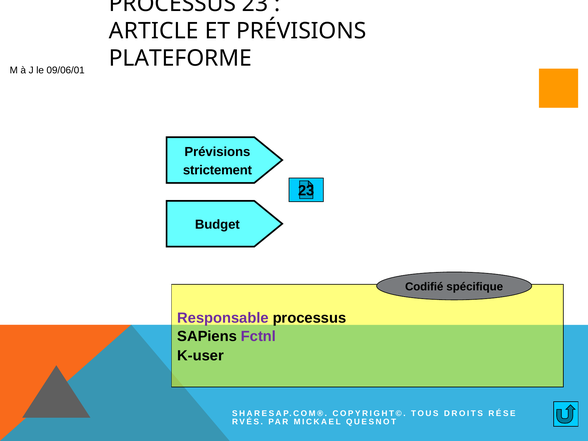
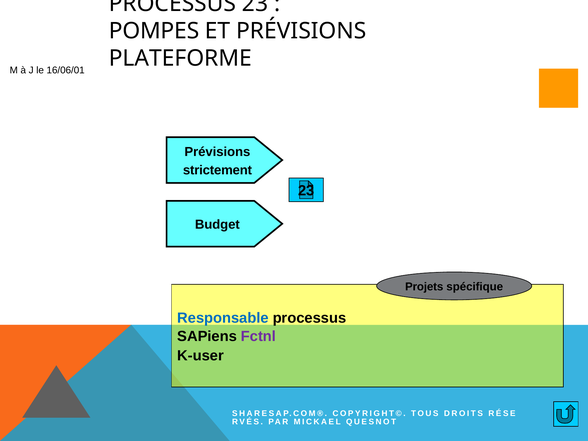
ARTICLE: ARTICLE -> POMPES
09/06/01: 09/06/01 -> 16/06/01
Codifié: Codifié -> Projets
Responsable colour: purple -> blue
